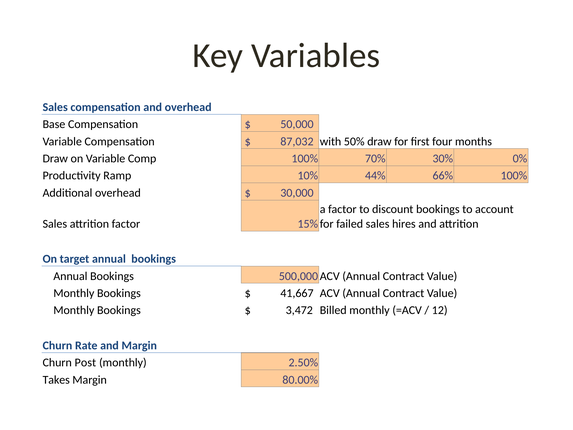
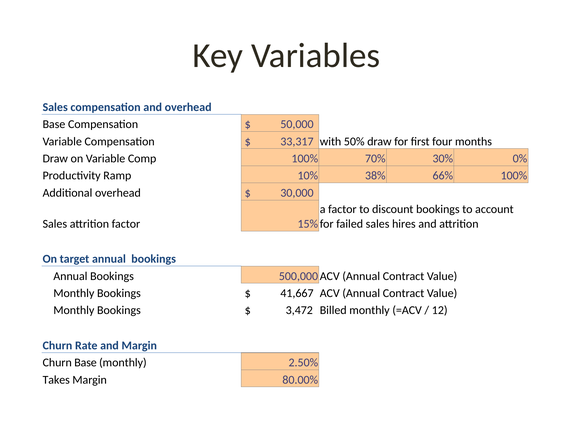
87,032: 87,032 -> 33,317
44%: 44% -> 38%
Churn Post: Post -> Base
